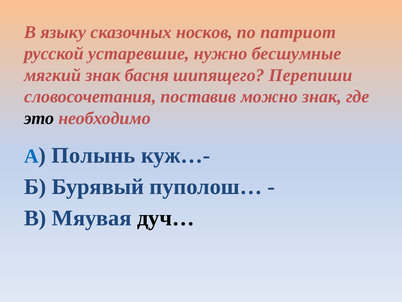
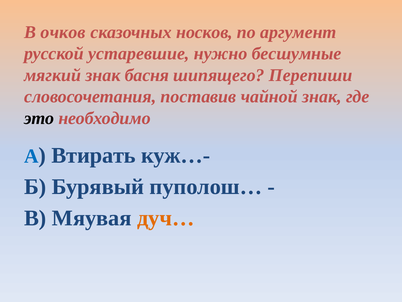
языку: языку -> очков
патриот: патриот -> аргумент
можно: можно -> чайной
Полынь: Полынь -> Втирать
дуч… colour: black -> orange
